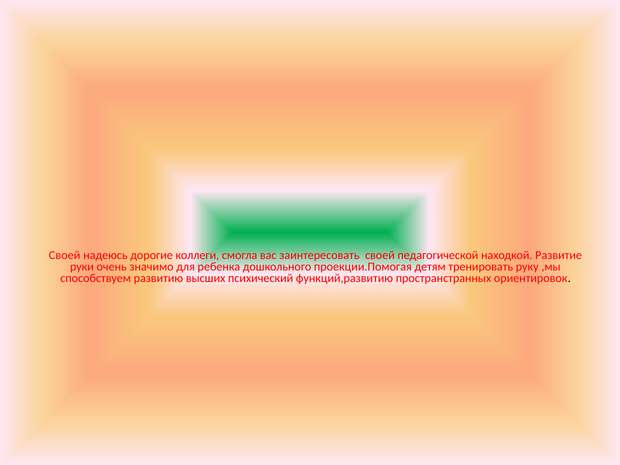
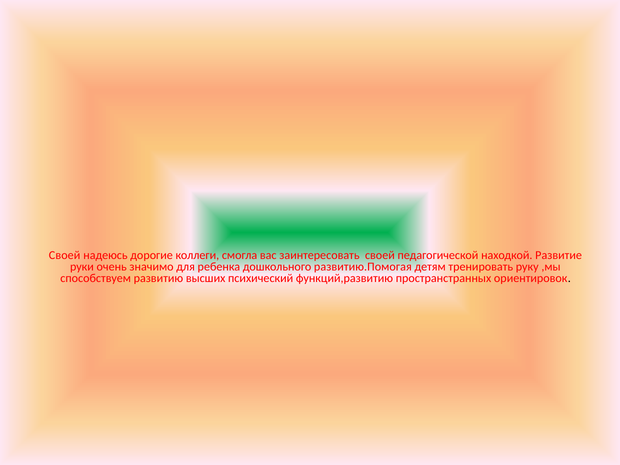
проекции.Помогая: проекции.Помогая -> развитию.Помогая
